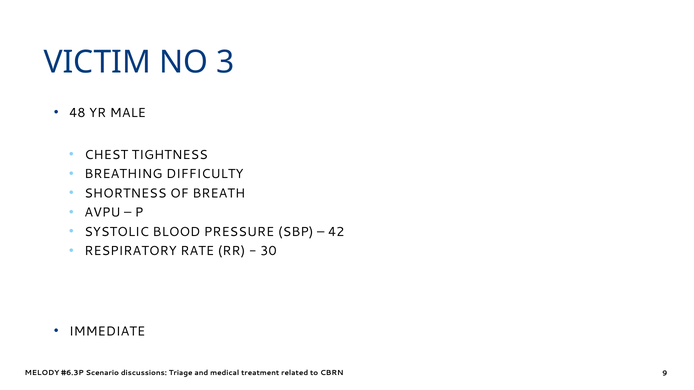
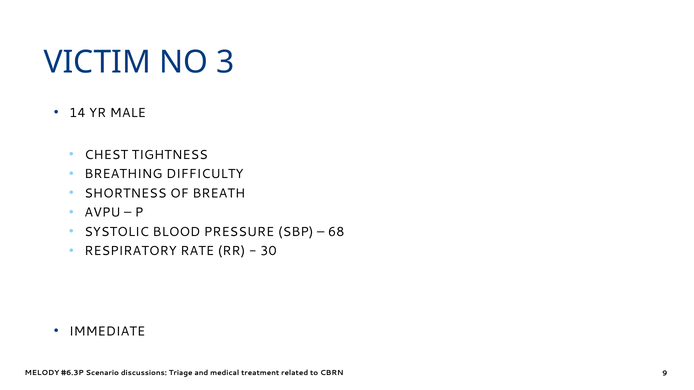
48: 48 -> 14
42: 42 -> 68
